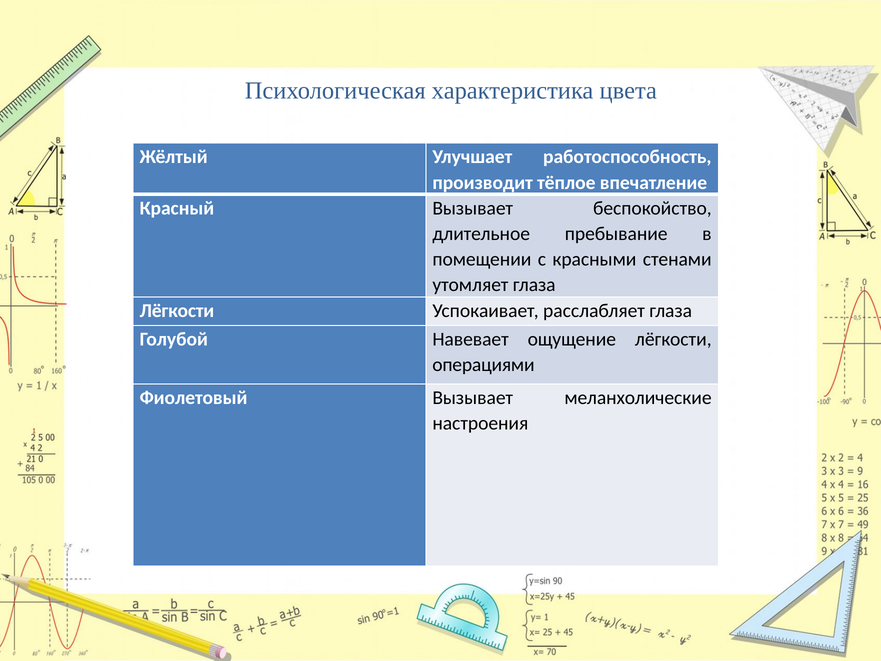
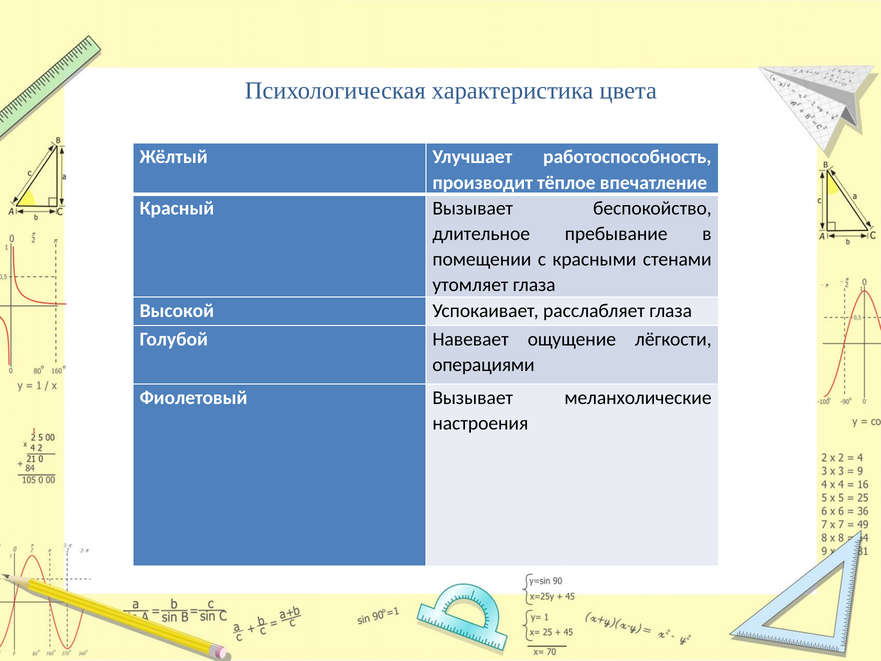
Лёгкости at (177, 311): Лёгкости -> Высокой
